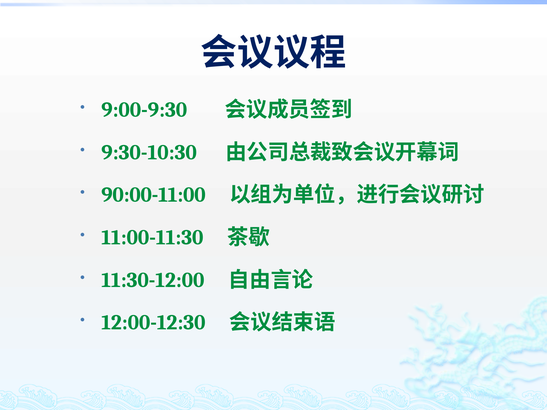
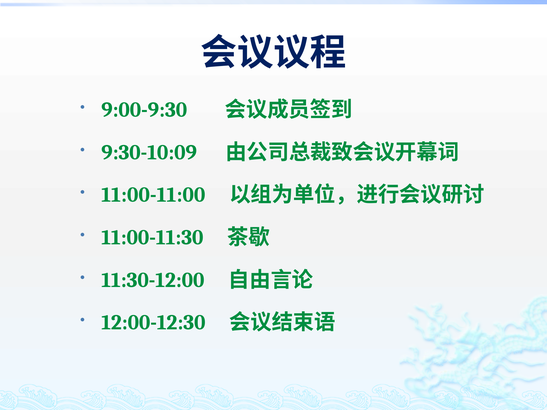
9:30-10:30: 9:30-10:30 -> 9:30-10:09
90:00-11:00: 90:00-11:00 -> 11:00-11:00
